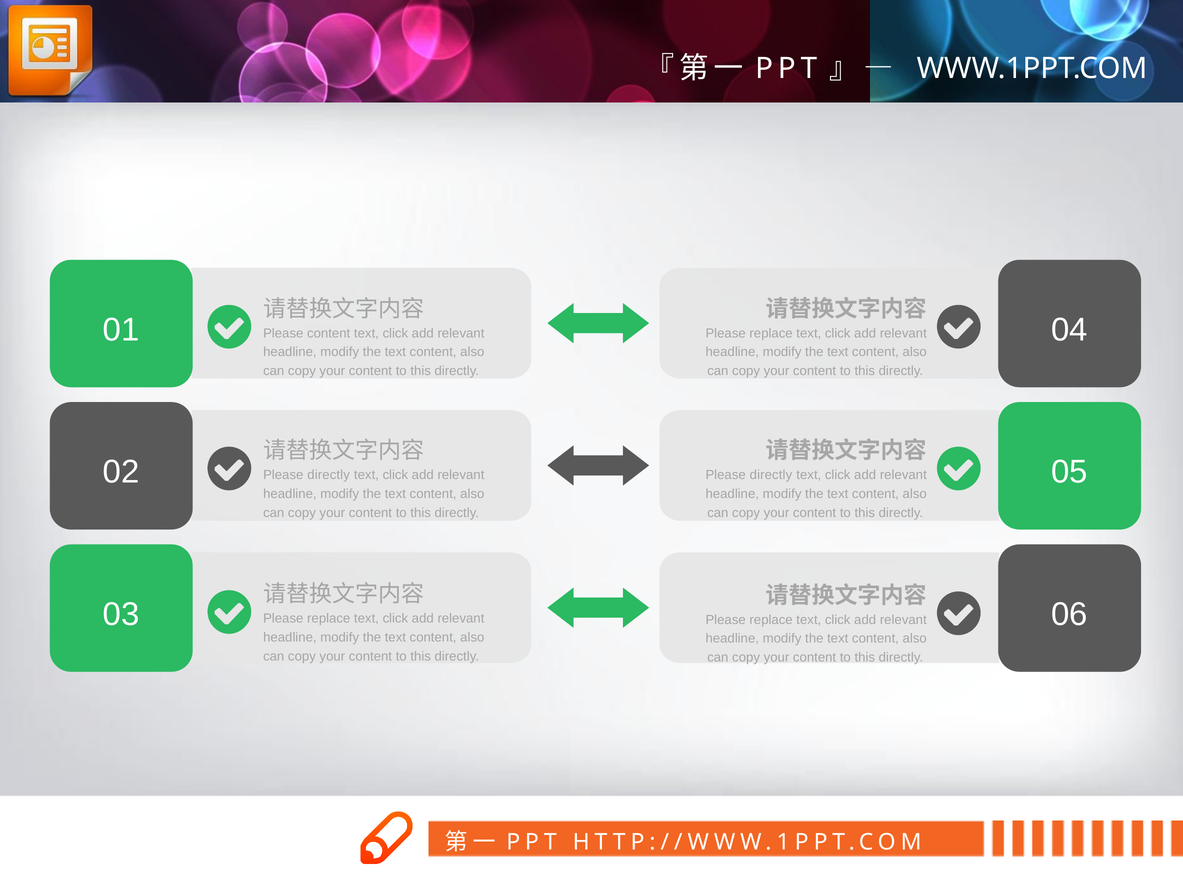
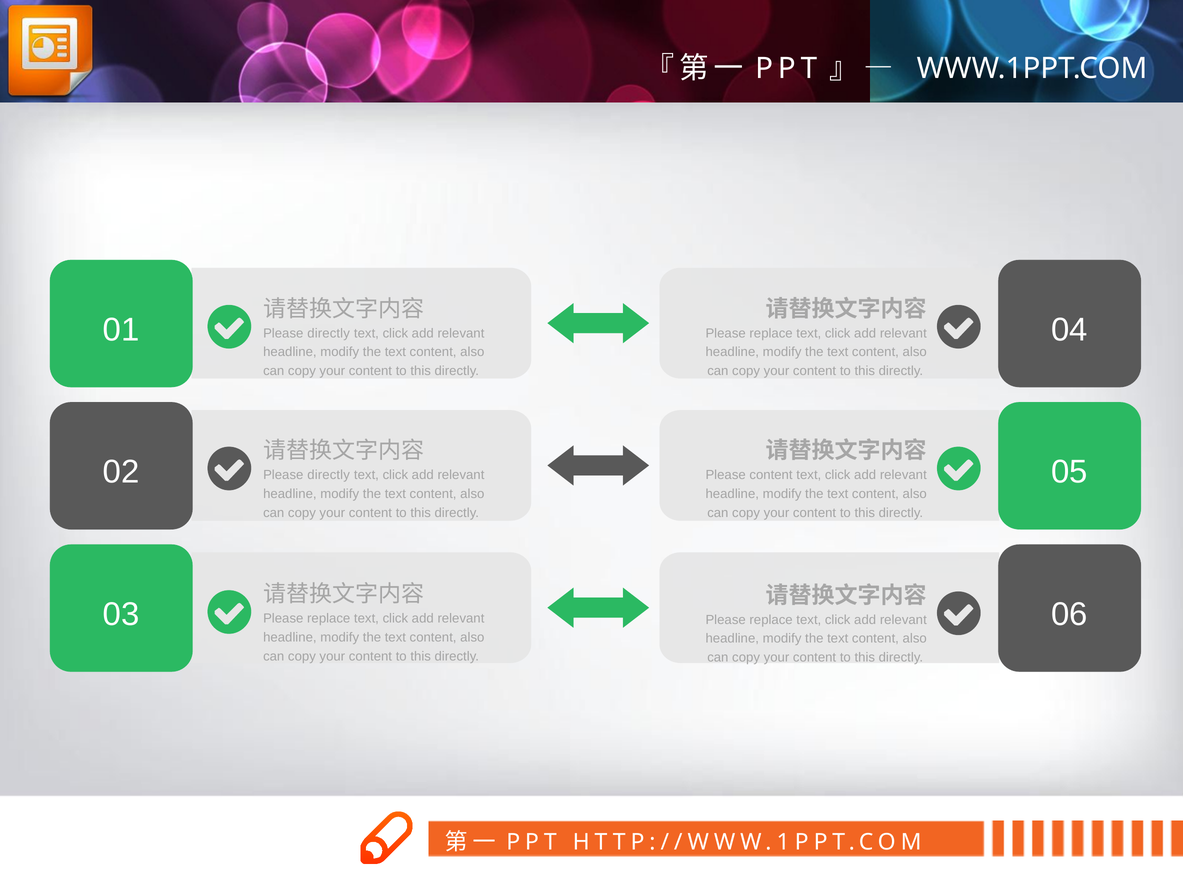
content at (329, 333): content -> directly
directly at (771, 475): directly -> content
